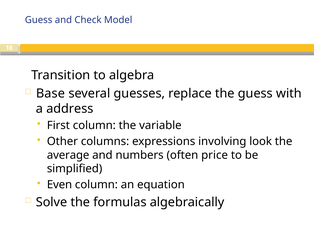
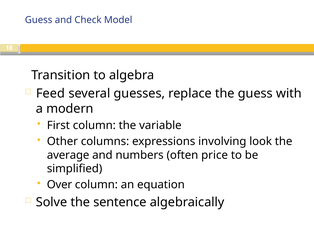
Base: Base -> Feed
address: address -> modern
Even: Even -> Over
formulas: formulas -> sentence
